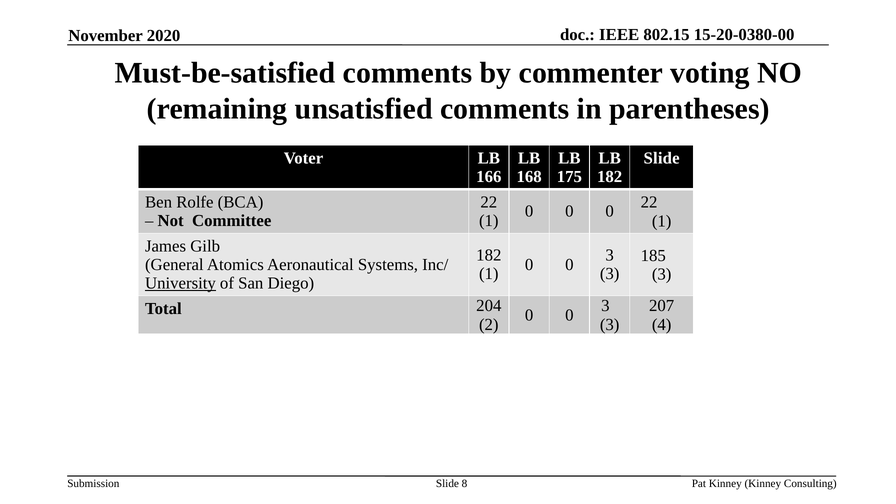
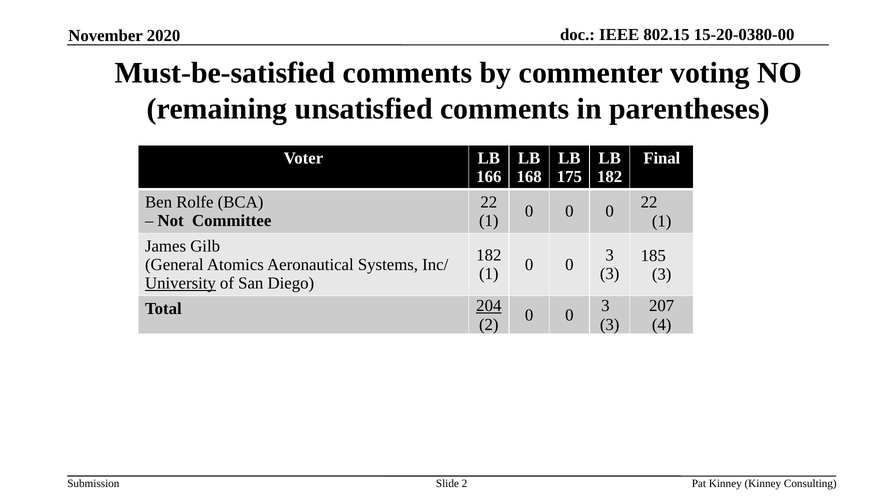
Slide at (662, 158): Slide -> Final
204 underline: none -> present
Slide 8: 8 -> 2
